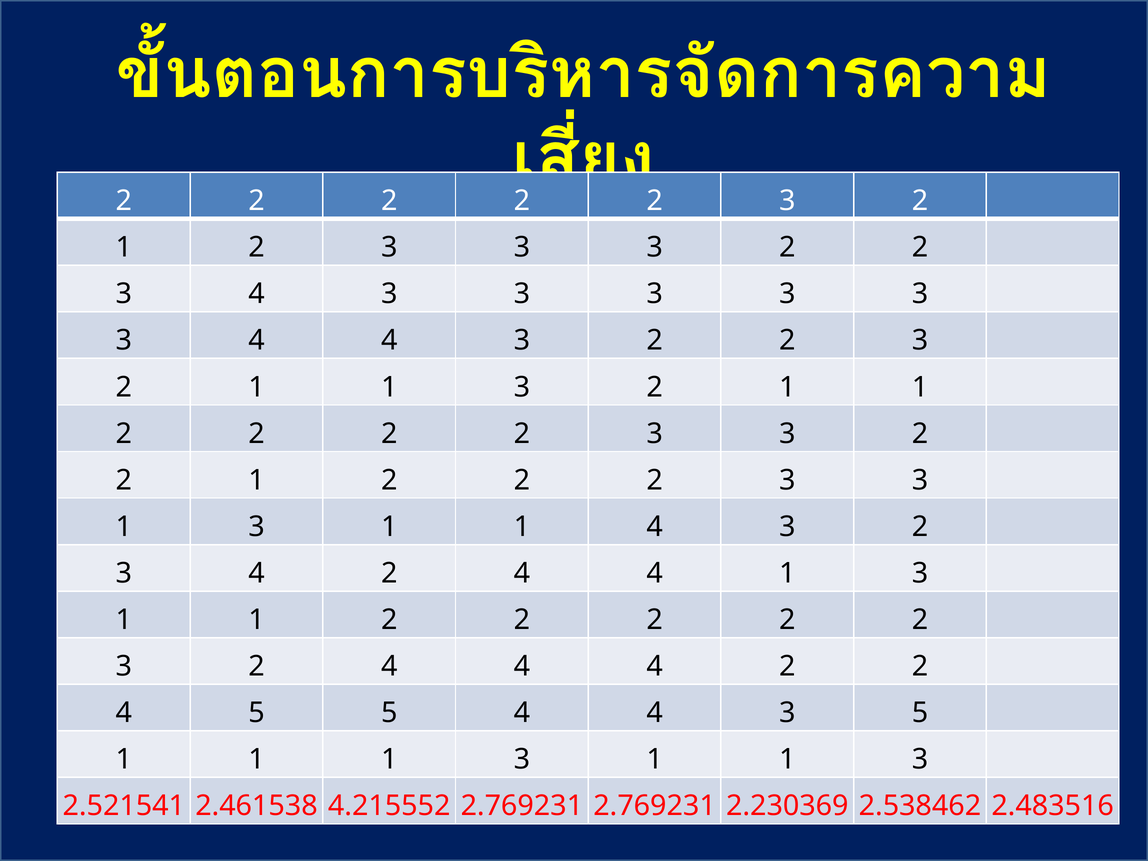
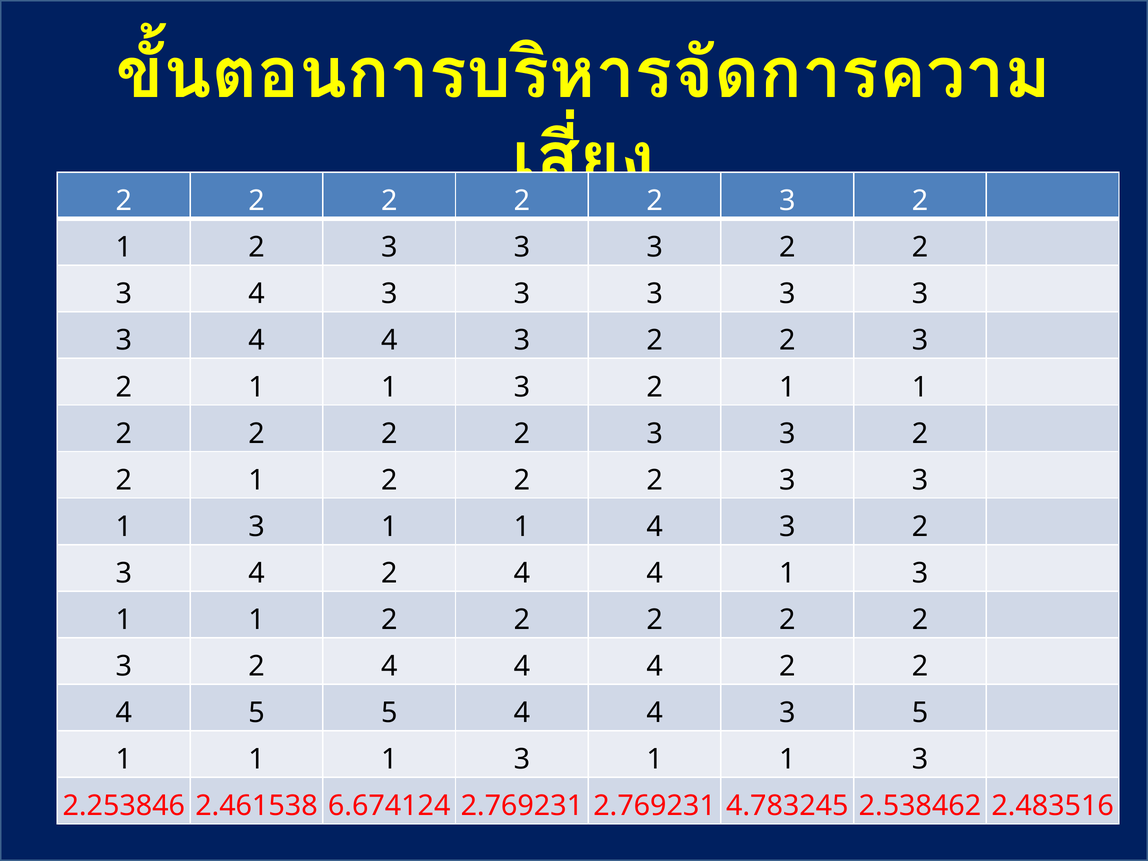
2.521541: 2.521541 -> 2.253846
4.215552: 4.215552 -> 6.674124
2.230369: 2.230369 -> 4.783245
